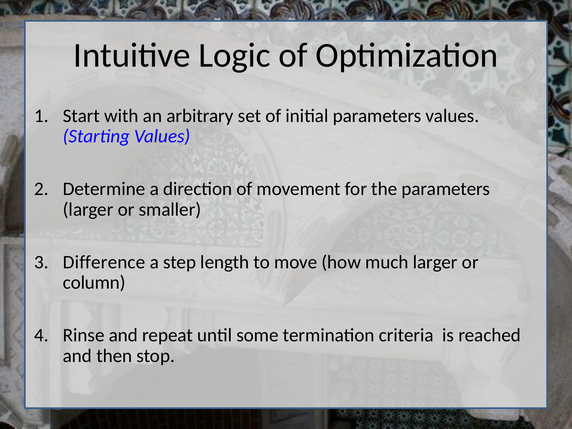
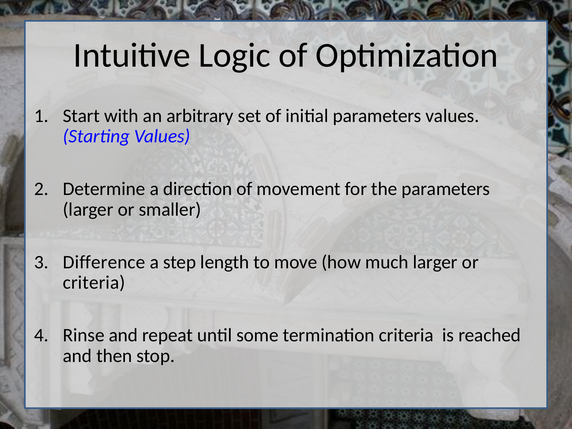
column at (94, 283): column -> criteria
